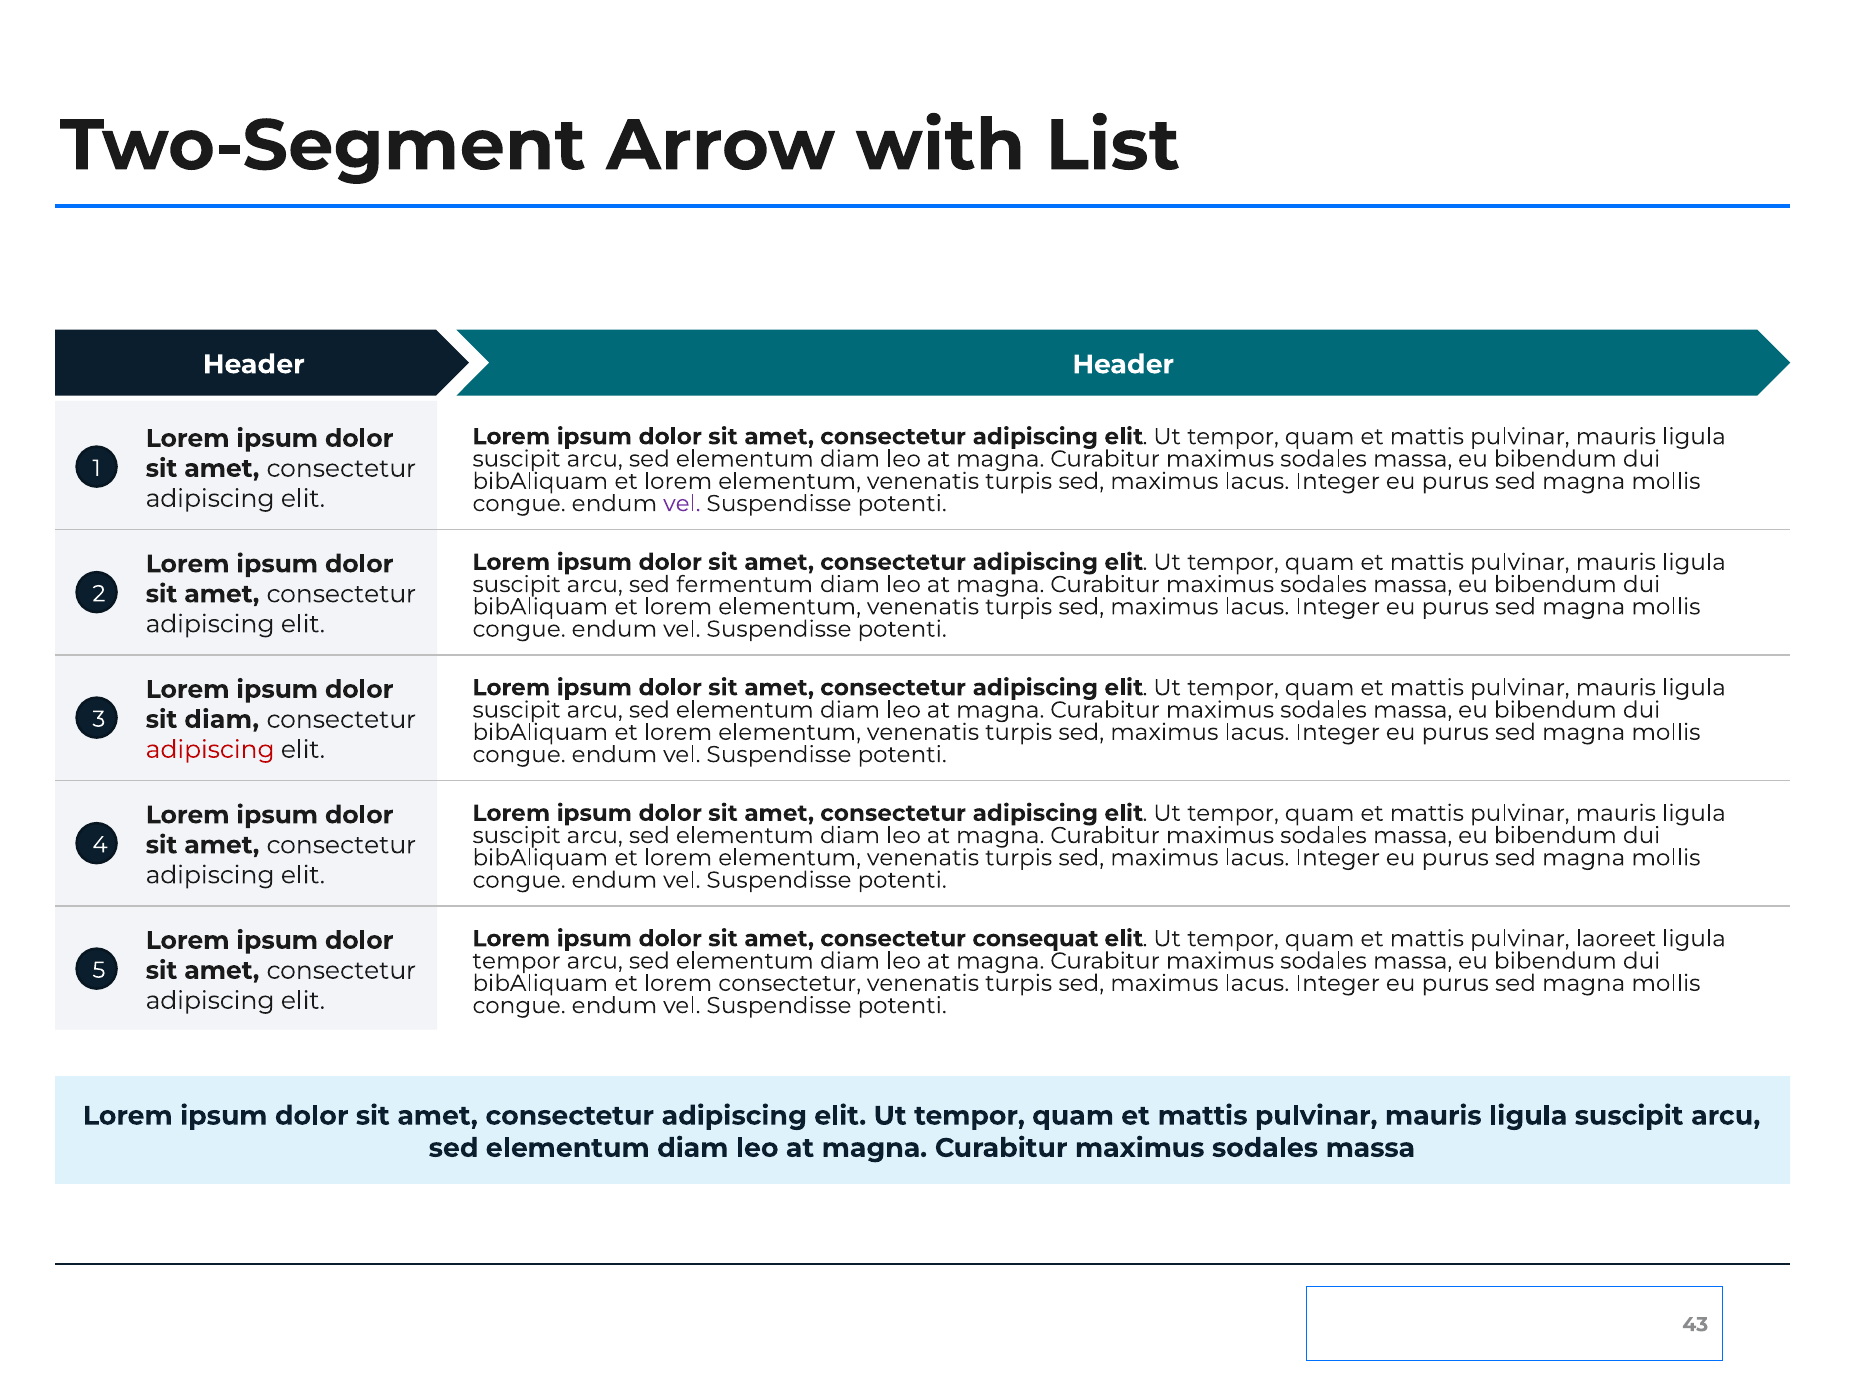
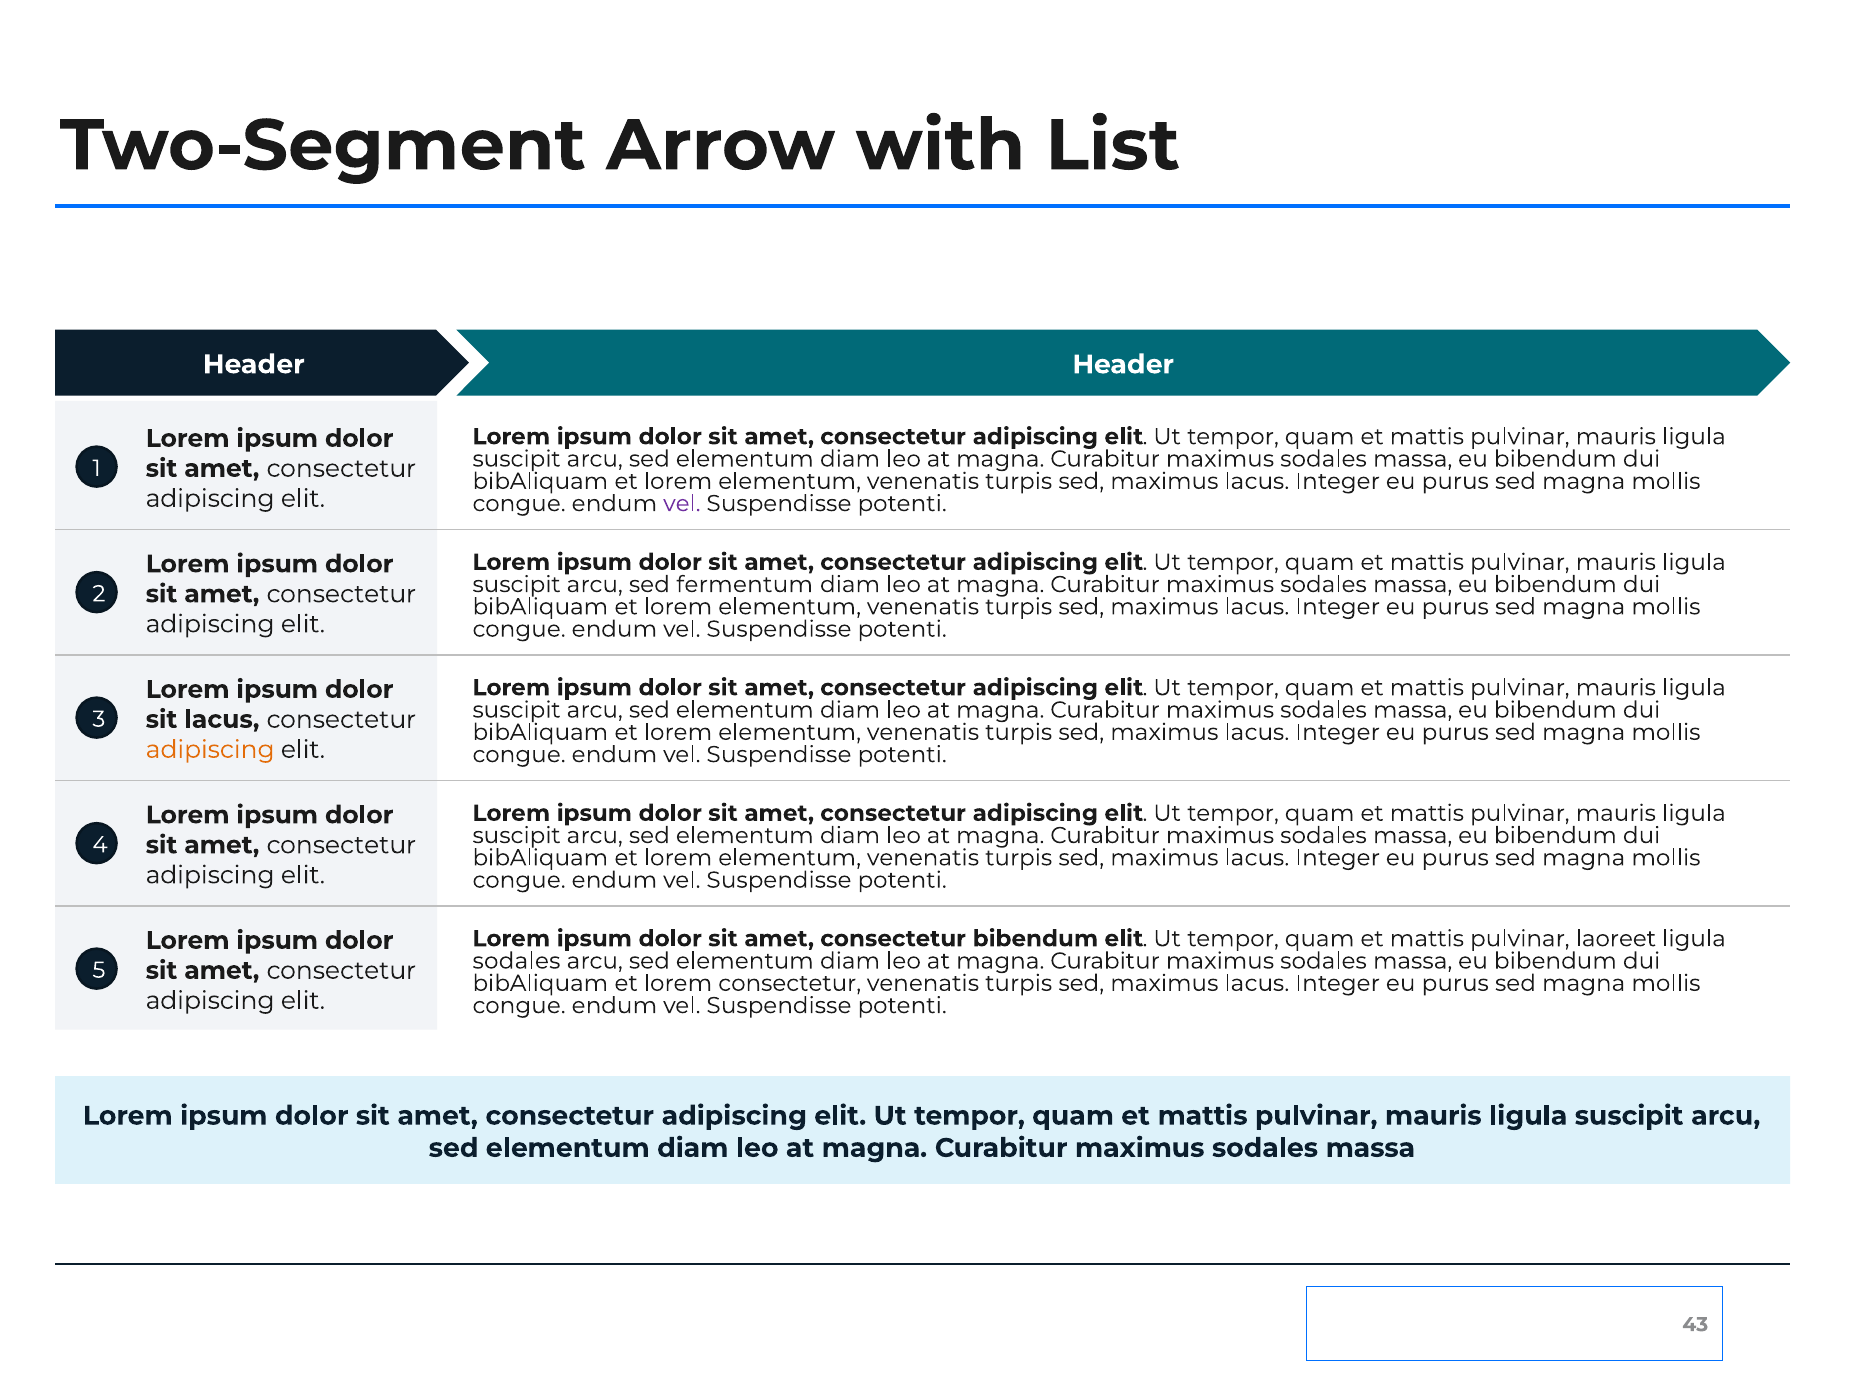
sit diam: diam -> lacus
adipiscing at (210, 749) colour: red -> orange
consectetur consequat: consequat -> bibendum
tempor at (516, 961): tempor -> sodales
